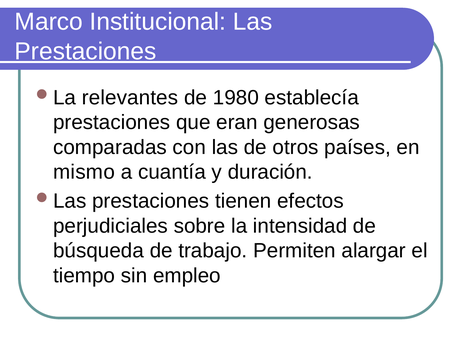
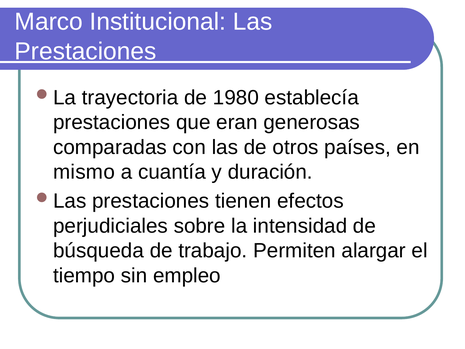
relevantes: relevantes -> trayectoria
